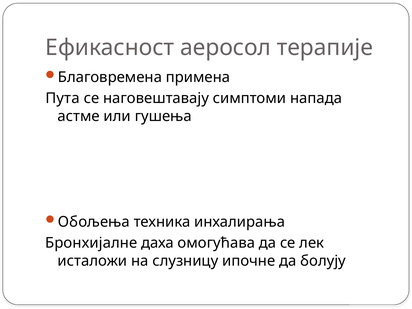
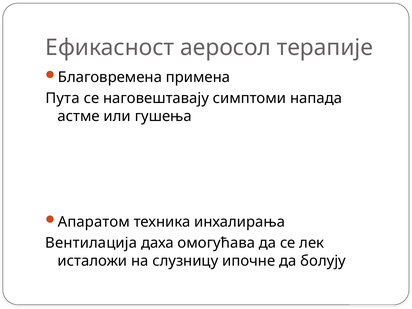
Обољења: Обољења -> Апаратом
Бронхијалне: Бронхијалне -> Вентилација
